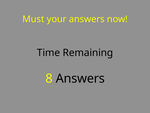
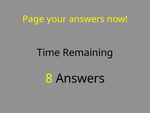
Must: Must -> Page
